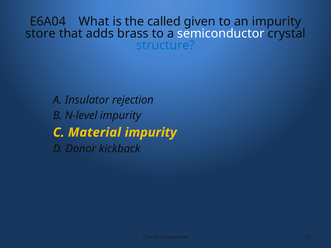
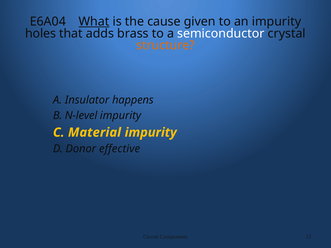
What underline: none -> present
called: called -> cause
store: store -> holes
structure colour: blue -> orange
rejection: rejection -> happens
kickback: kickback -> effective
